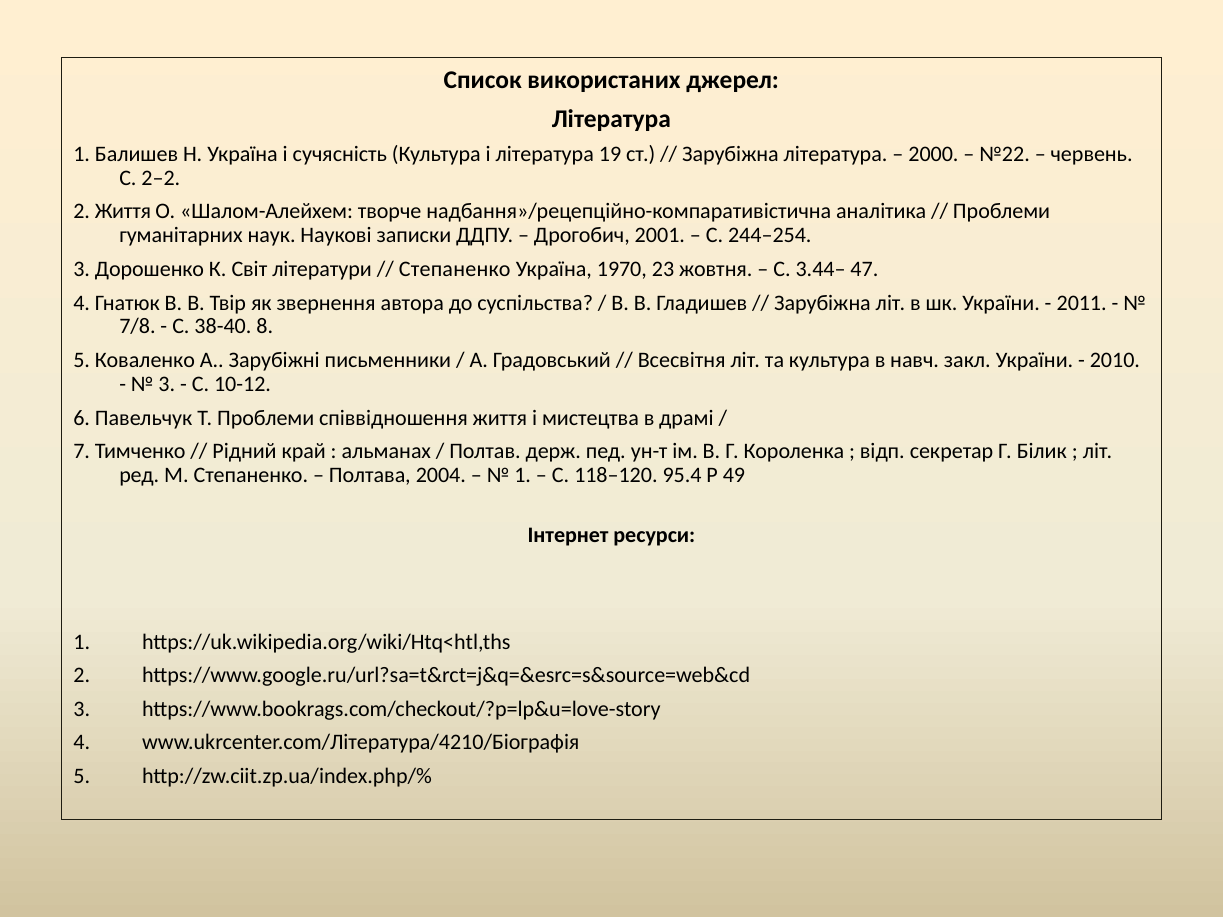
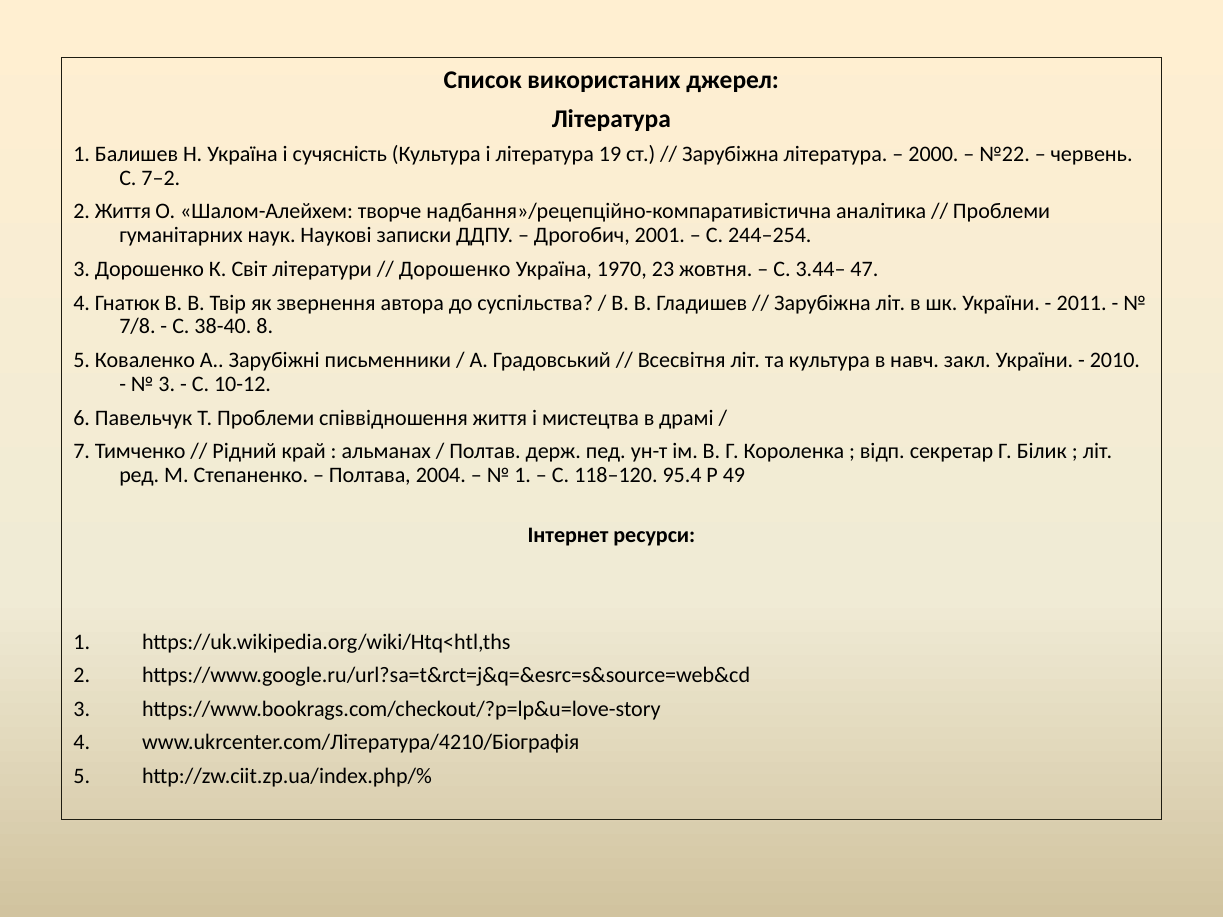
2–2: 2–2 -> 7–2
Степаненко at (455, 269): Степаненко -> Дорошенко
